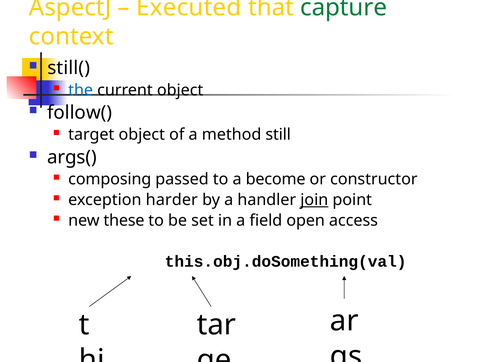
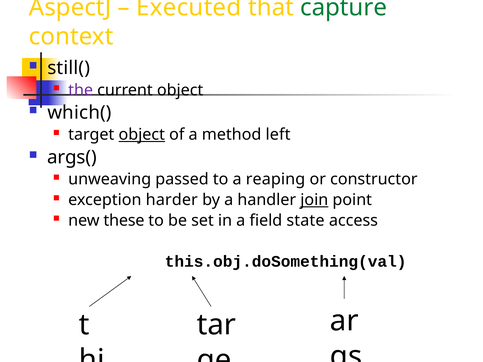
the colour: blue -> purple
follow(: follow( -> which(
object at (142, 135) underline: none -> present
still: still -> left
composing: composing -> unweaving
become: become -> reaping
open: open -> state
